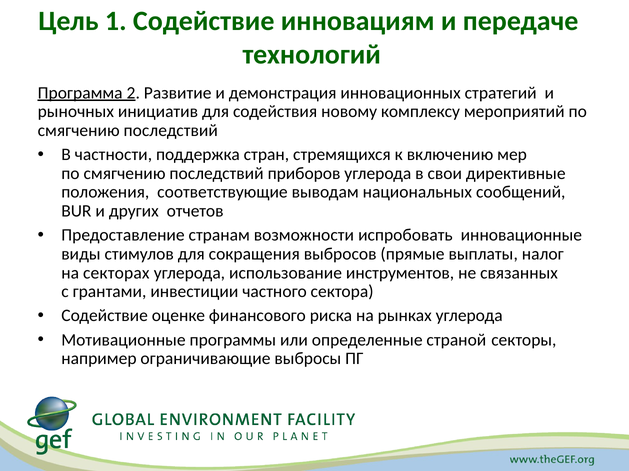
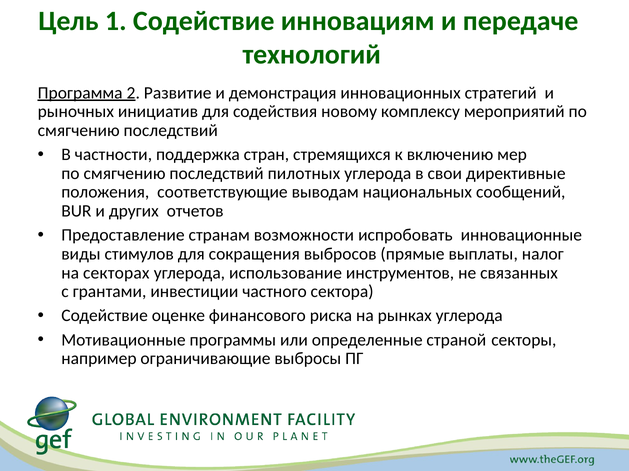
приборов: приборов -> пилотных
